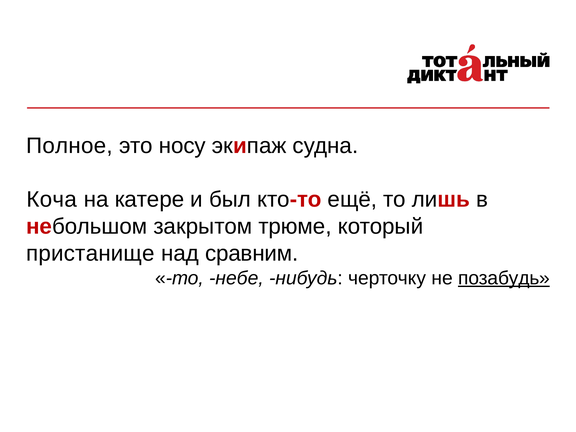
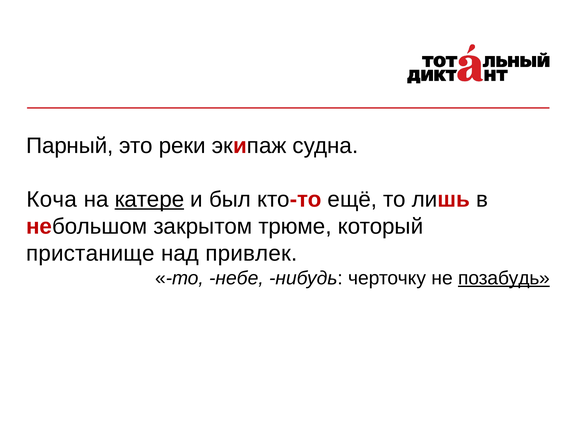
Полное: Полное -> Парный
носу: носу -> реки
катере underline: none -> present
сравним: сравним -> привлек
